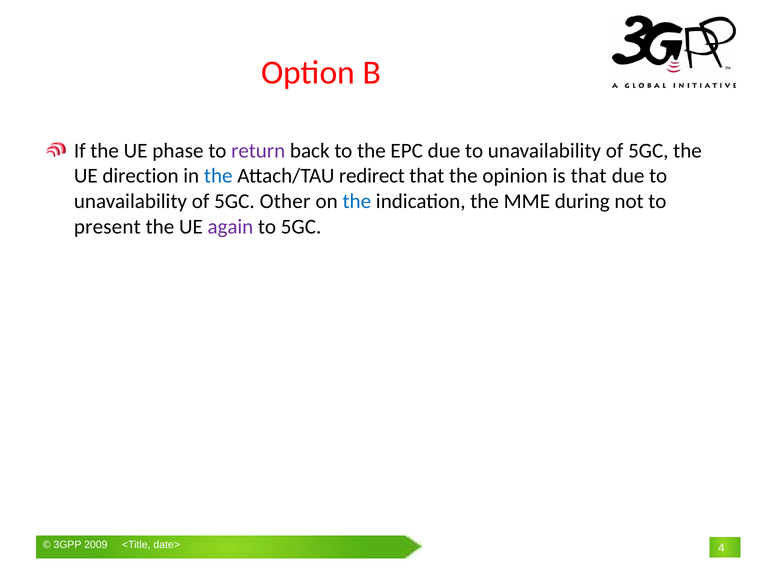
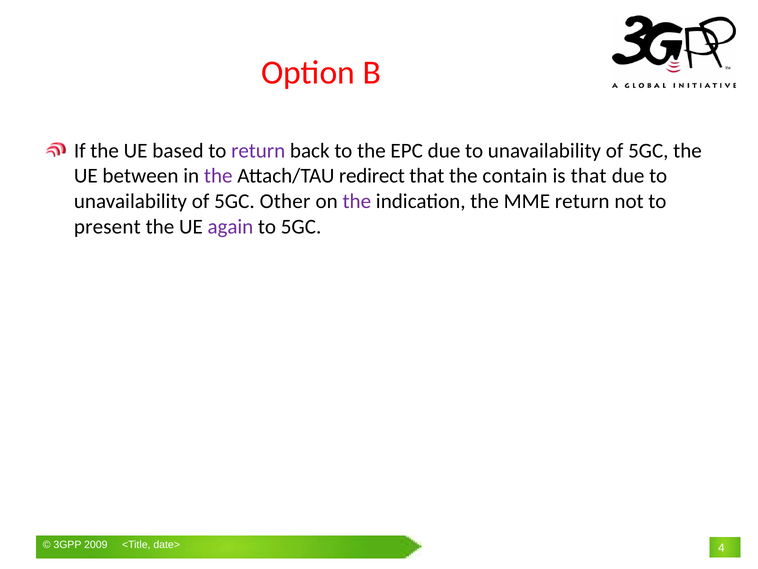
phase: phase -> based
direction: direction -> between
the at (218, 176) colour: blue -> purple
opinion: opinion -> contain
the at (357, 201) colour: blue -> purple
MME during: during -> return
